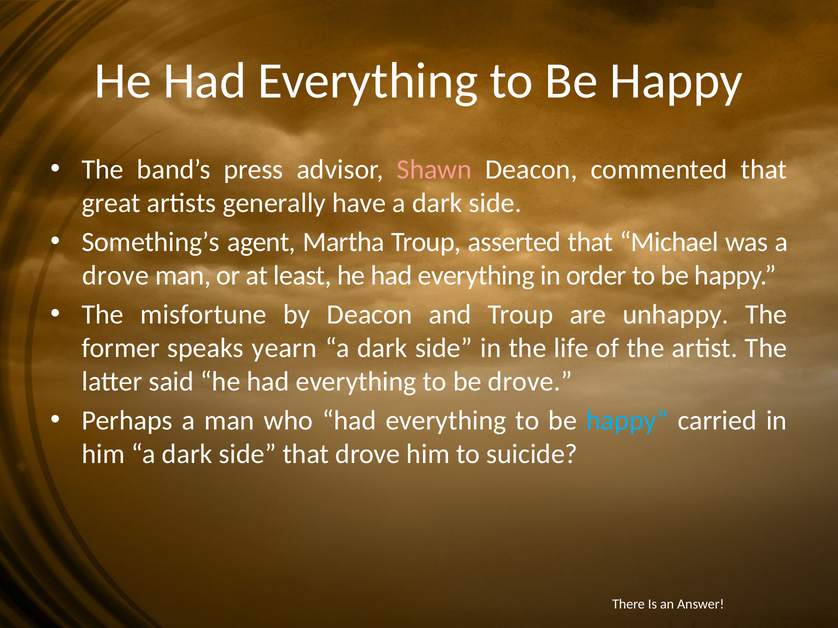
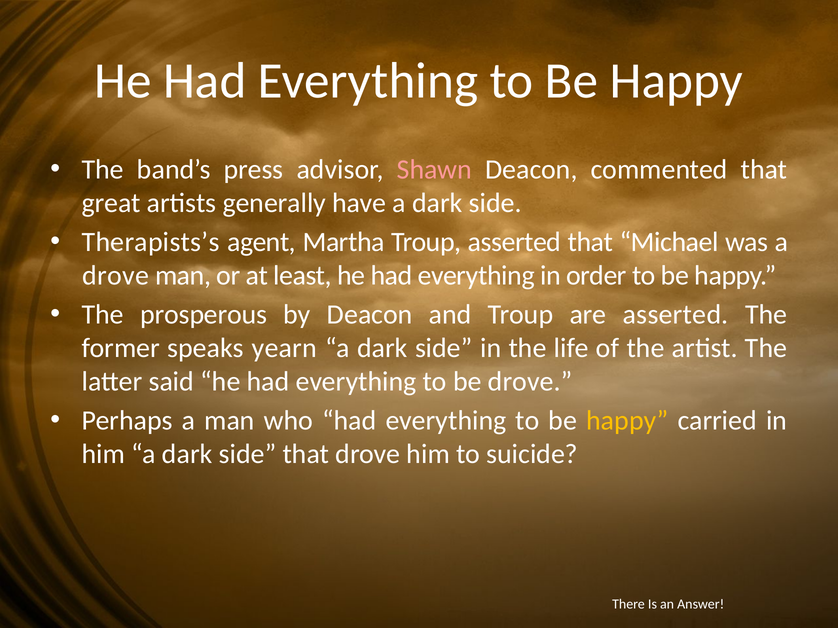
Something’s: Something’s -> Therapists’s
misfortune: misfortune -> prosperous
are unhappy: unhappy -> asserted
happy at (627, 421) colour: light blue -> yellow
